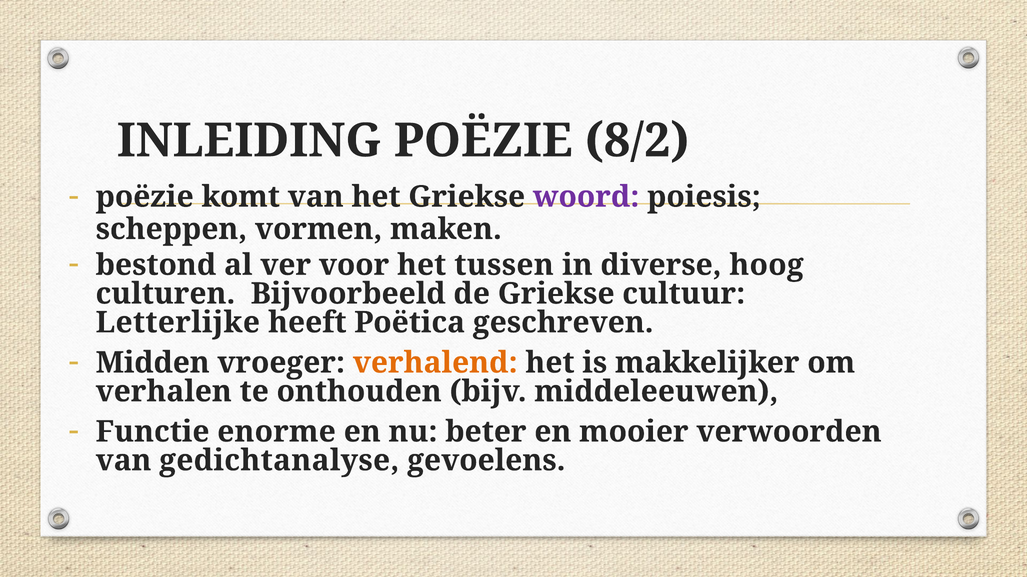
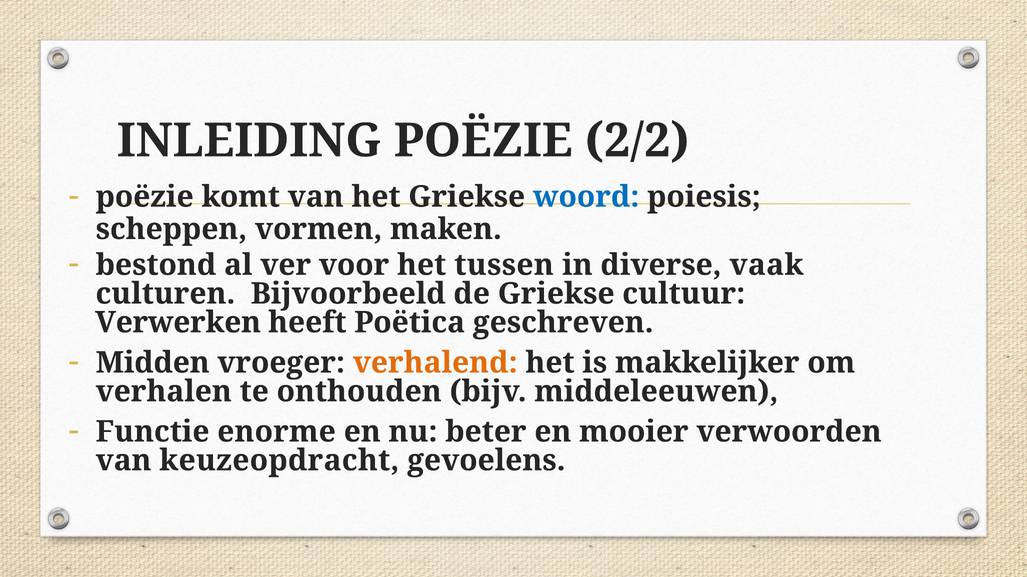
8/2: 8/2 -> 2/2
woord colour: purple -> blue
hoog: hoog -> vaak
Letterlijke: Letterlijke -> Verwerken
gedichtanalyse: gedichtanalyse -> keuzeopdracht
